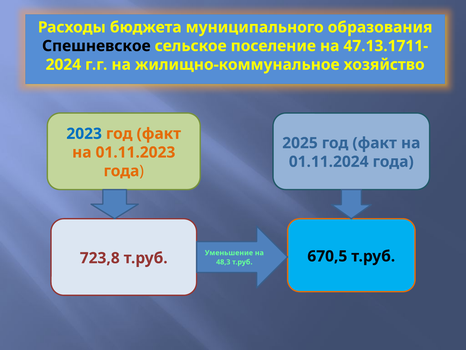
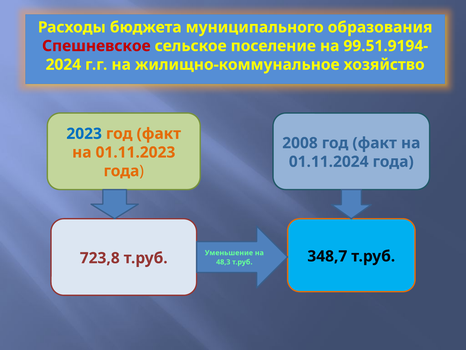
Спешневское colour: black -> red
47.13.1711-: 47.13.1711- -> 99.51.9194-
2025: 2025 -> 2008
670,5: 670,5 -> 348,7
